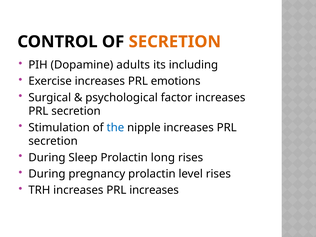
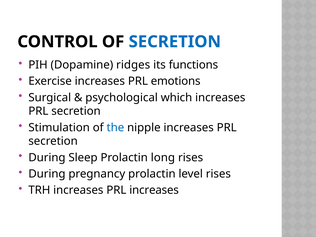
SECRETION at (175, 42) colour: orange -> blue
adults: adults -> ridges
including: including -> functions
factor: factor -> which
